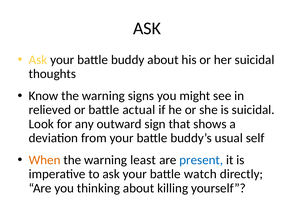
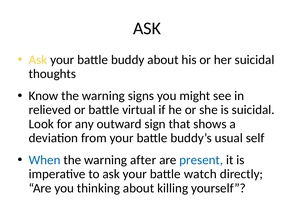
actual: actual -> virtual
When colour: orange -> blue
least: least -> after
